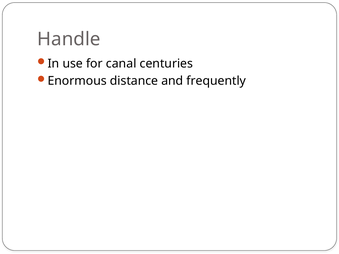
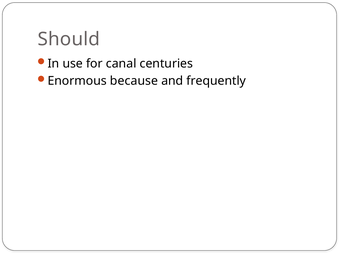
Handle: Handle -> Should
distance: distance -> because
